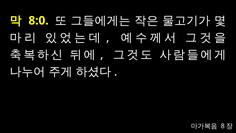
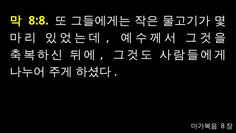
8:0: 8:0 -> 8:8
